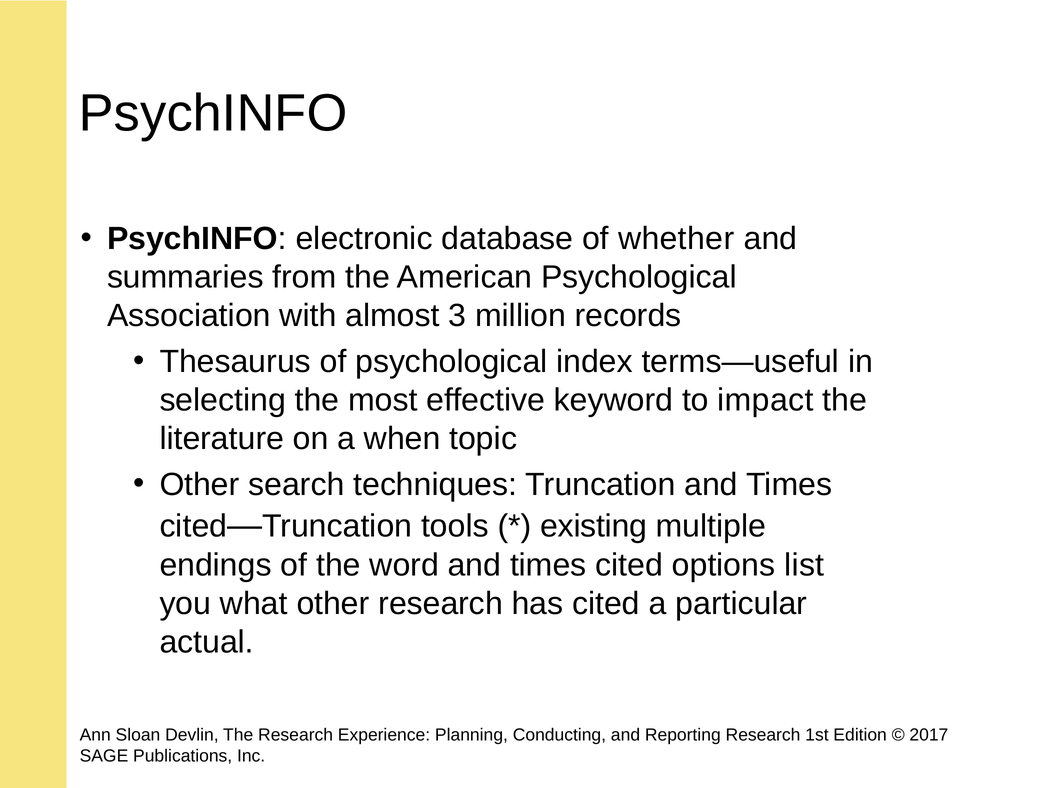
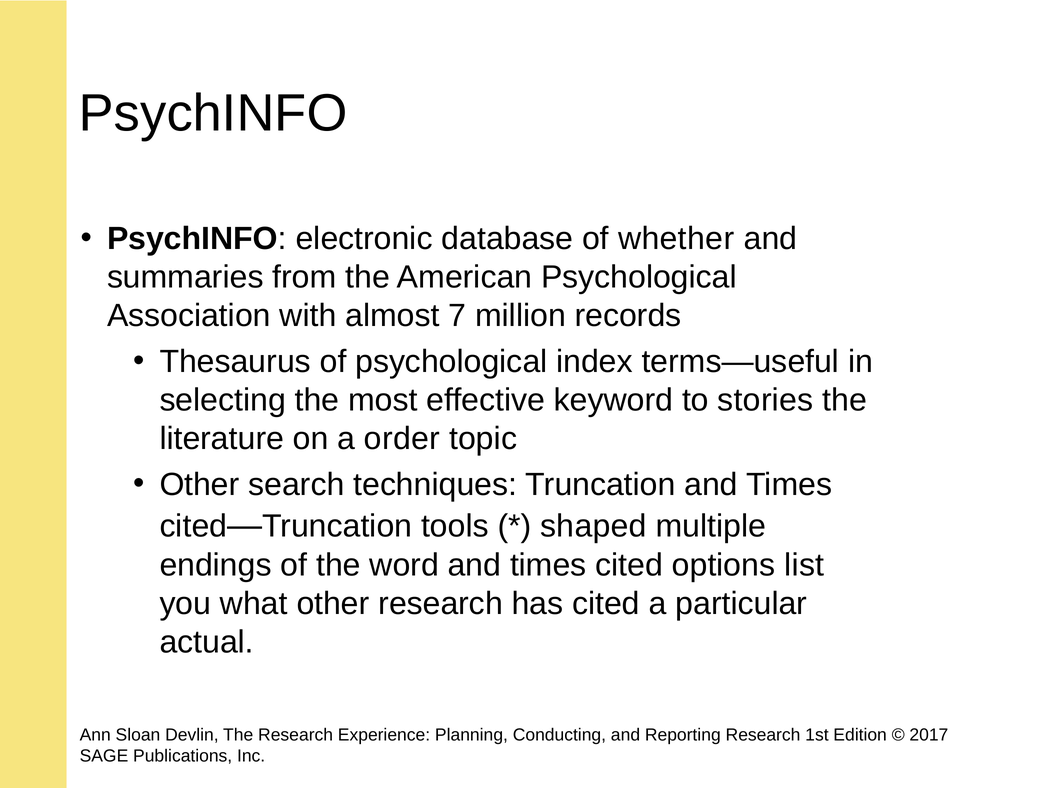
3: 3 -> 7
impact: impact -> stories
when: when -> order
existing: existing -> shaped
